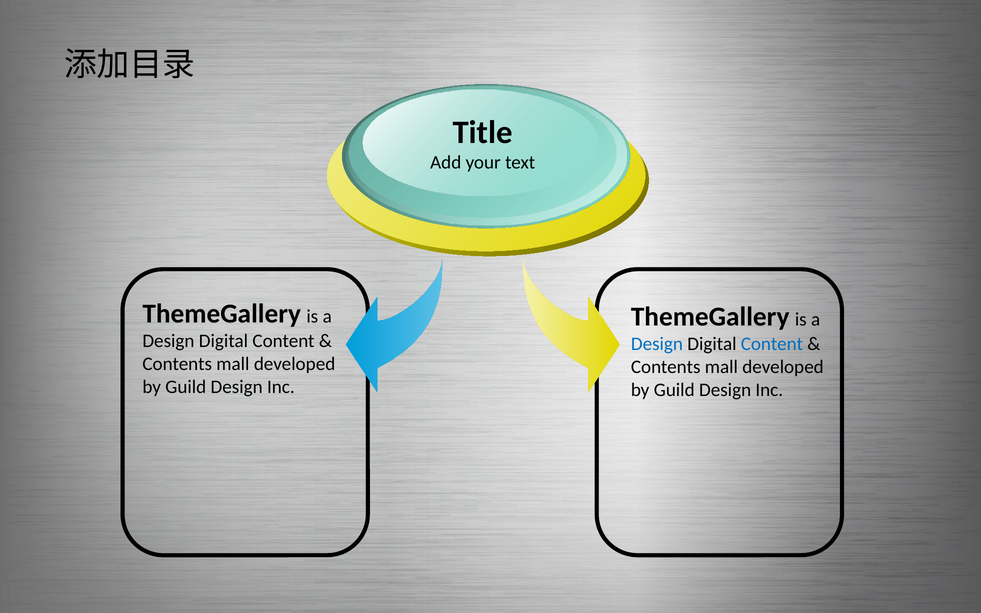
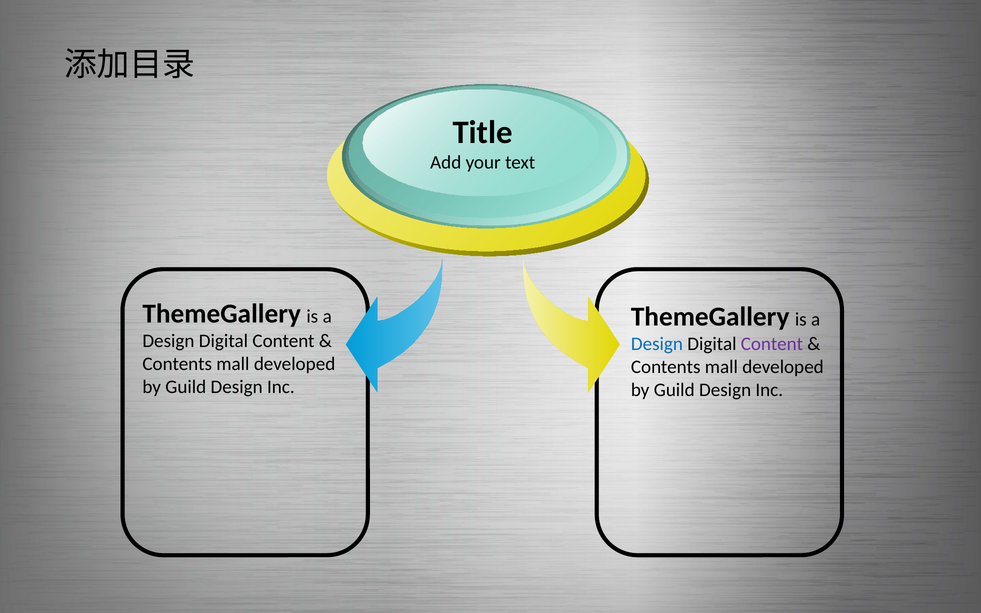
Content at (772, 344) colour: blue -> purple
